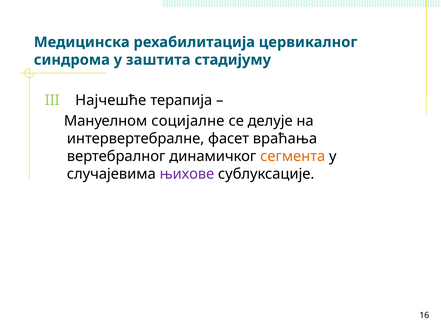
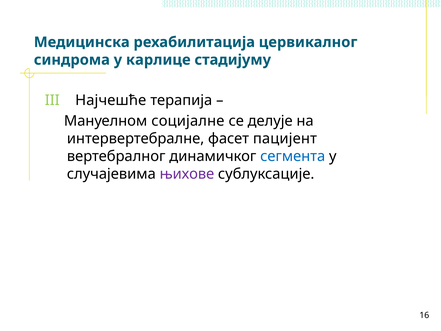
заштита: заштита -> карлице
враћања: враћања -> пацијент
сегмента colour: orange -> blue
